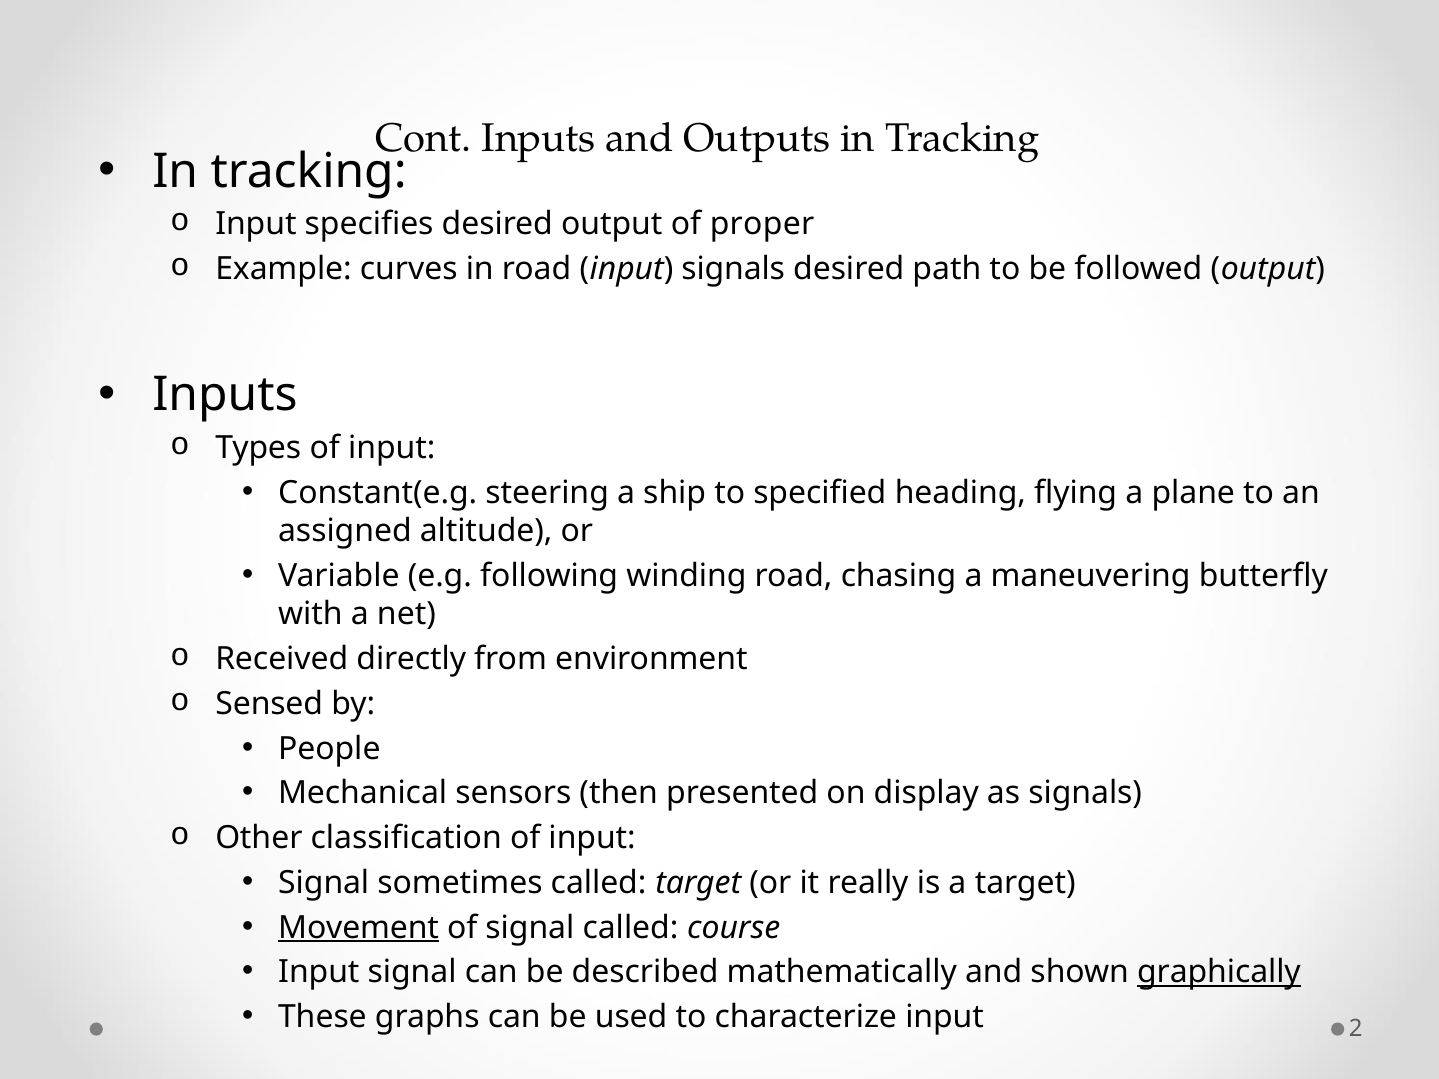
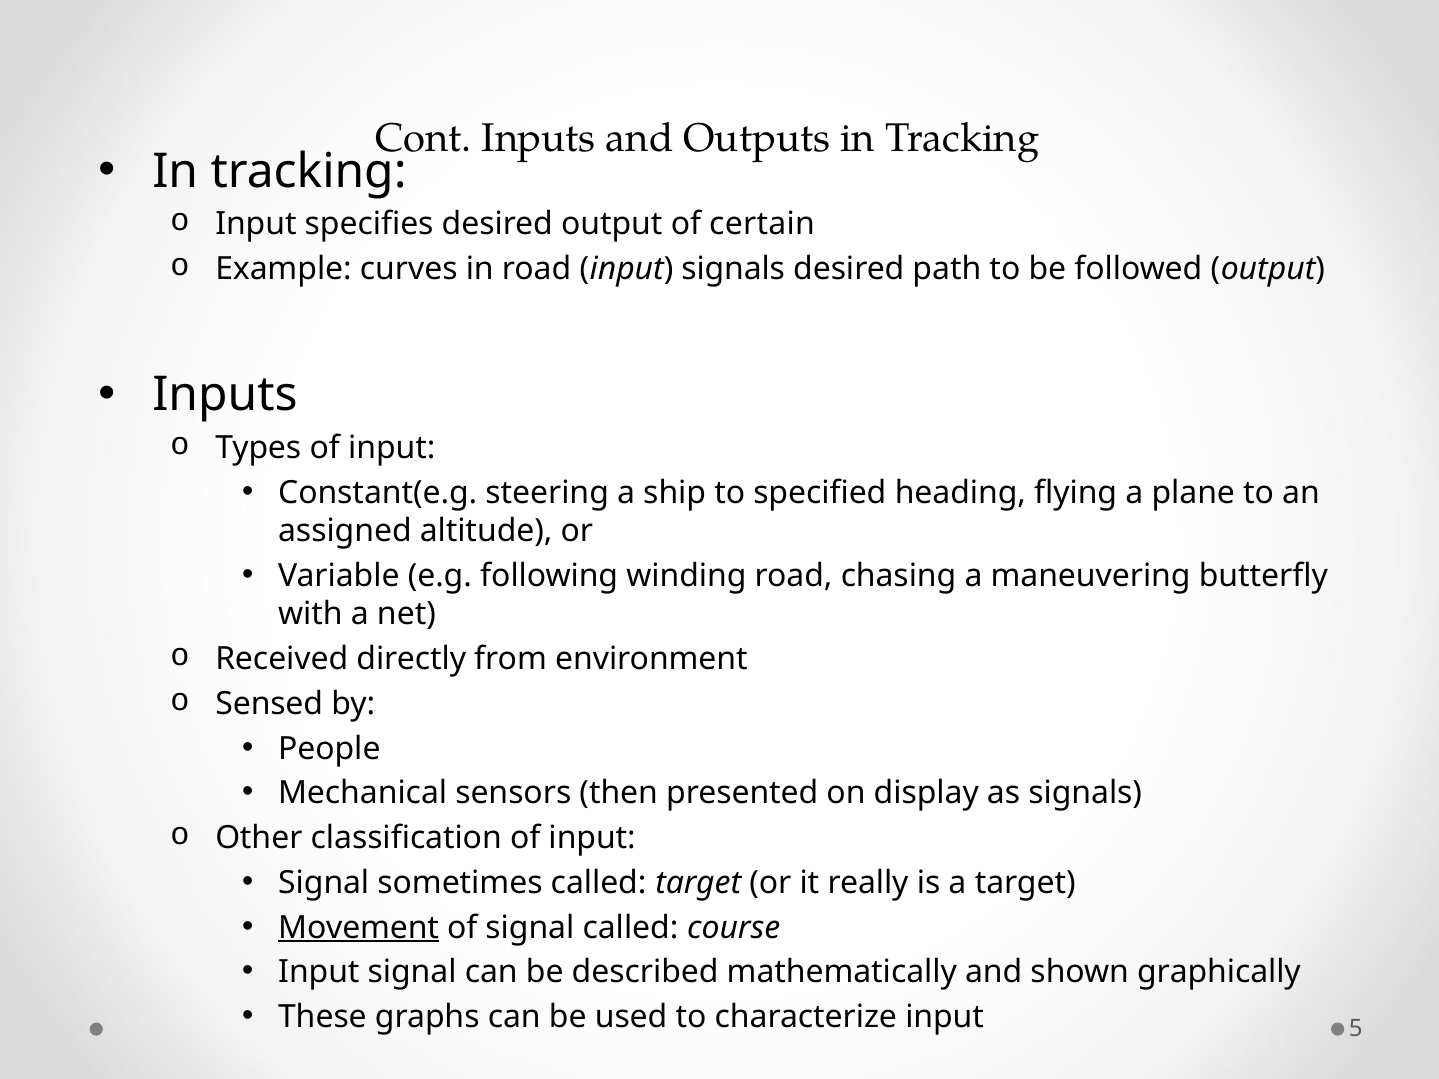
proper: proper -> certain
graphically underline: present -> none
2: 2 -> 5
